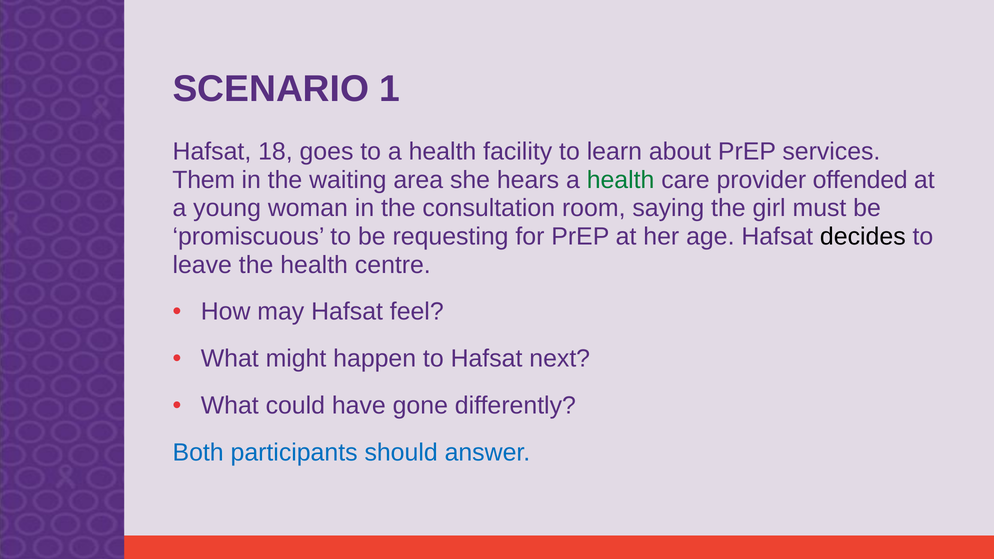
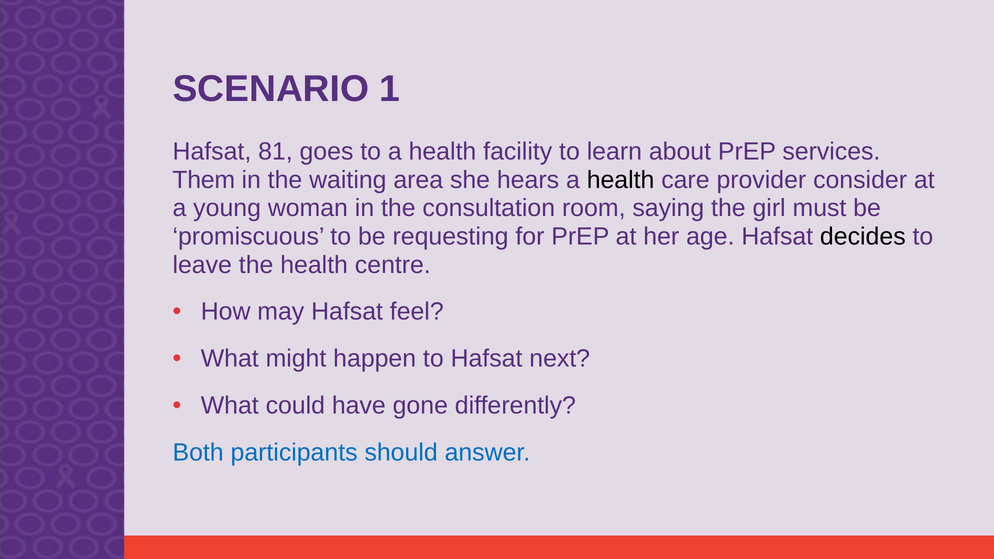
18: 18 -> 81
health at (621, 180) colour: green -> black
offended: offended -> consider
